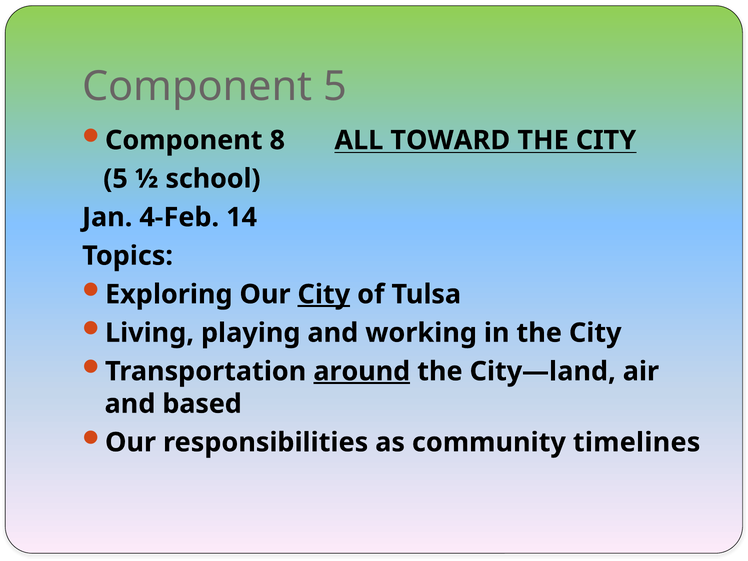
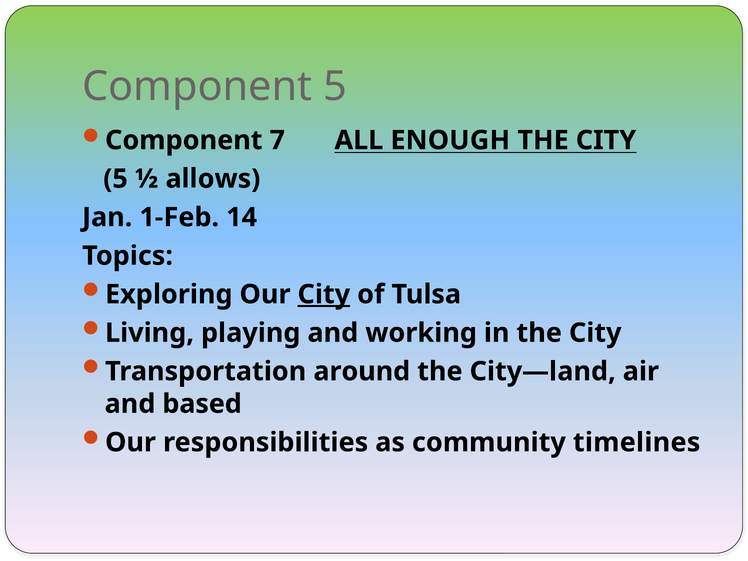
8: 8 -> 7
TOWARD: TOWARD -> ENOUGH
school: school -> allows
4-Feb: 4-Feb -> 1-Feb
around underline: present -> none
